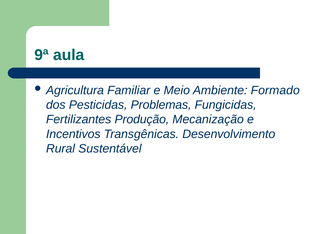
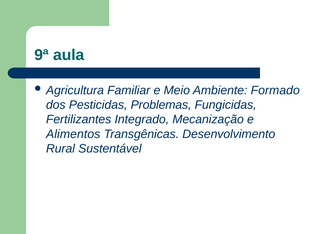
Produção: Produção -> Integrado
Incentivos: Incentivos -> Alimentos
